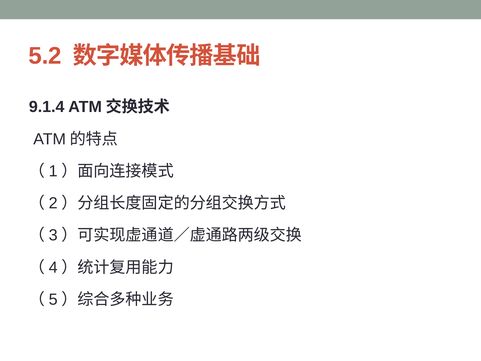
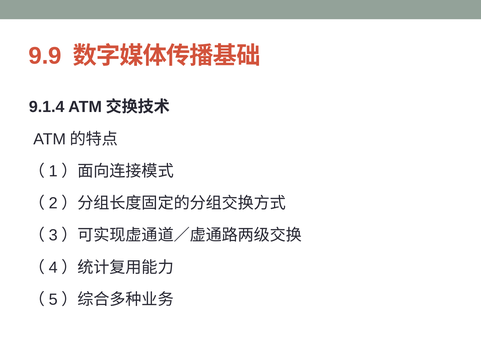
5.2: 5.2 -> 9.9
